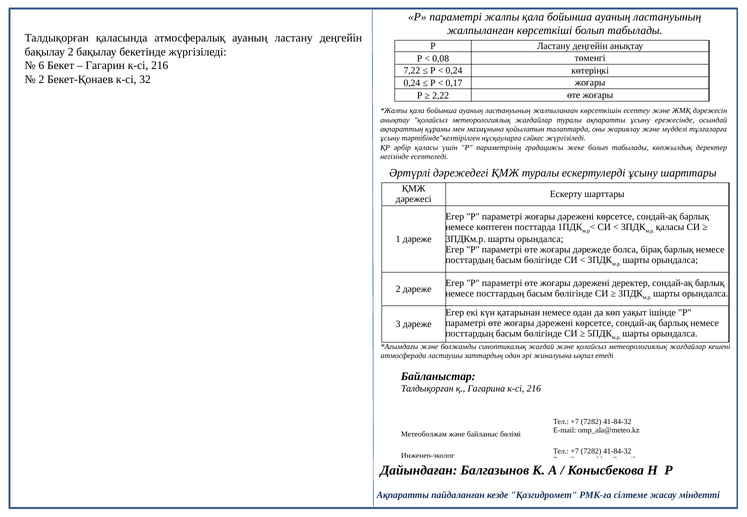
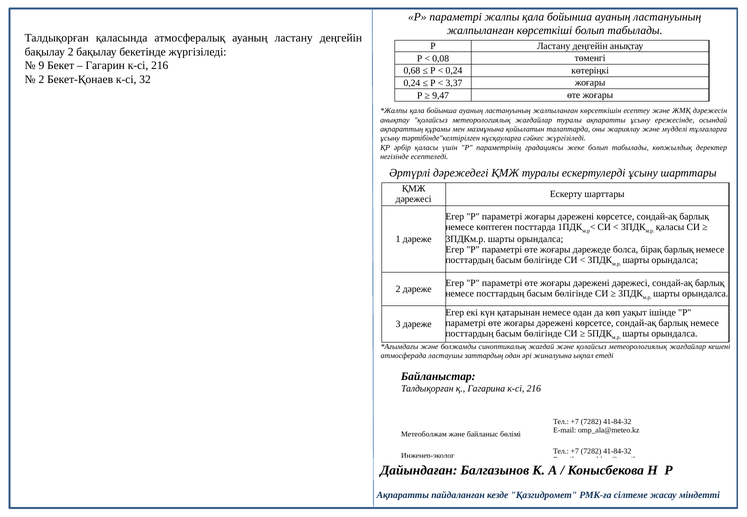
6: 6 -> 9
7,22: 7,22 -> 0,68
0,17: 0,17 -> 3,37
2,22: 2,22 -> 9,47
дәрежені деректер: деректер -> дәрежесі
